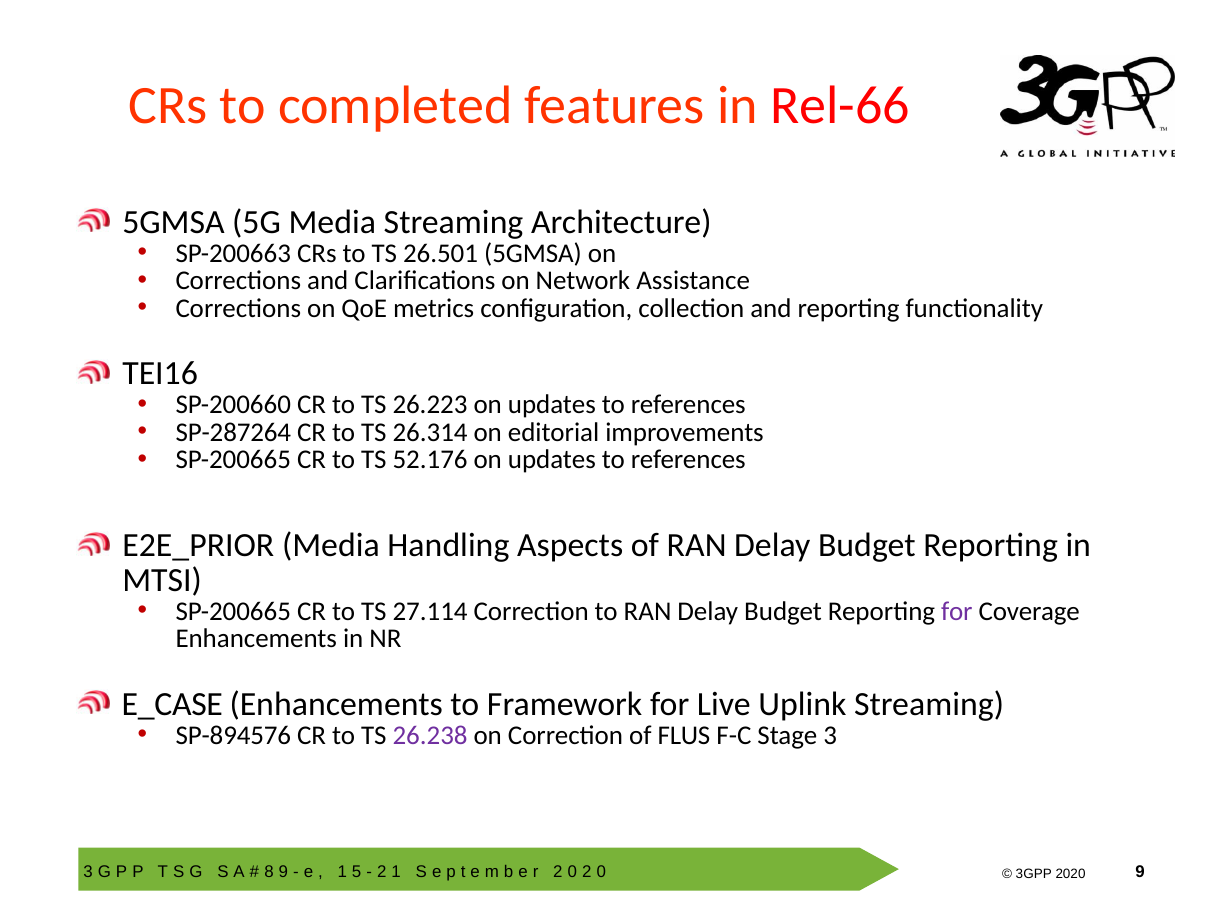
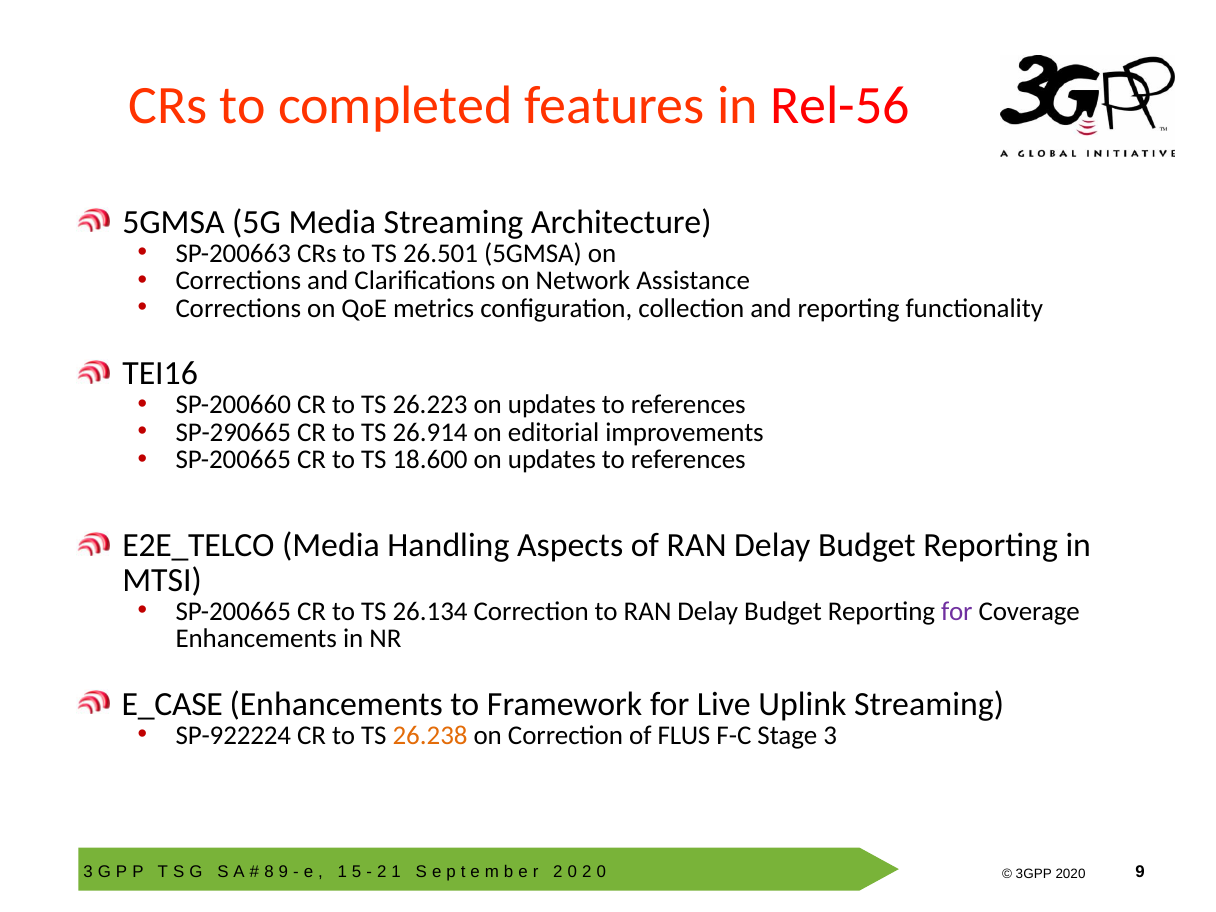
Rel-66: Rel-66 -> Rel-56
SP-287264: SP-287264 -> SP-290665
26.314: 26.314 -> 26.914
52.176: 52.176 -> 18.600
E2E_PRIOR: E2E_PRIOR -> E2E_TELCO
27.114: 27.114 -> 26.134
SP-894576: SP-894576 -> SP-922224
26.238 colour: purple -> orange
